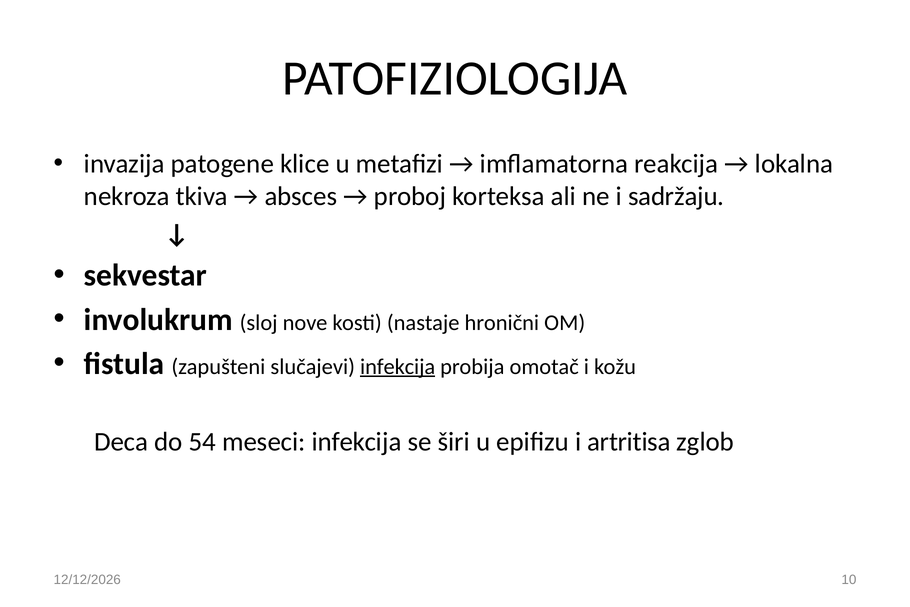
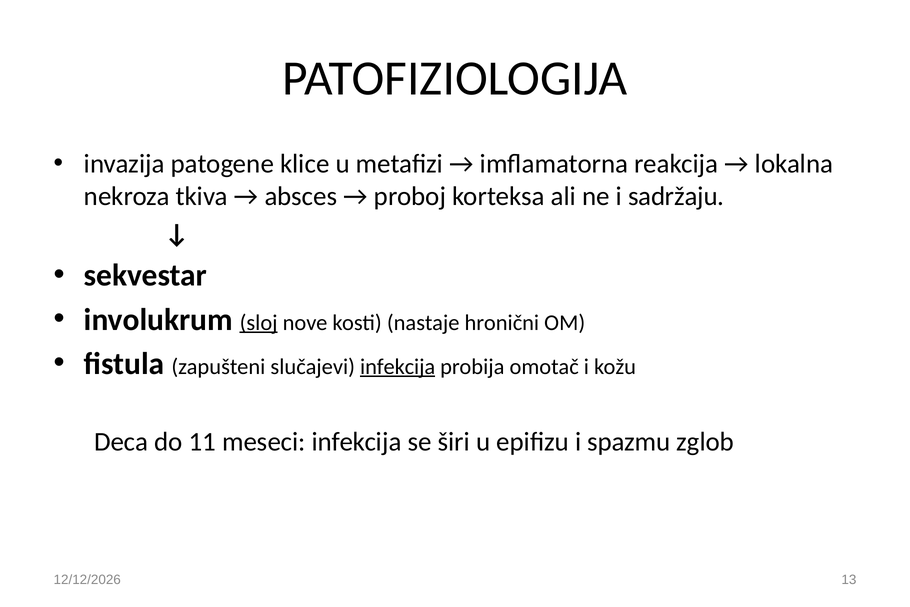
sloj underline: none -> present
54: 54 -> 11
artritisa: artritisa -> spazmu
10: 10 -> 13
